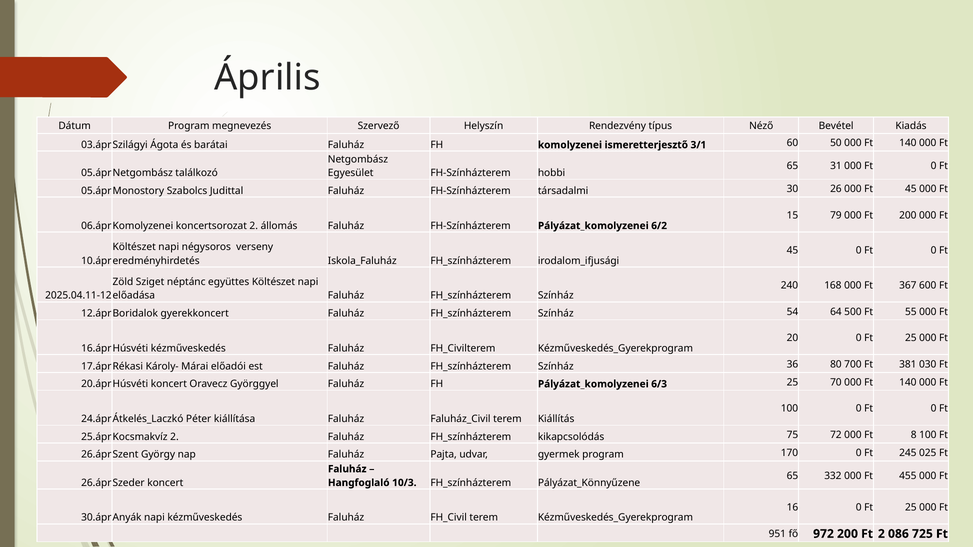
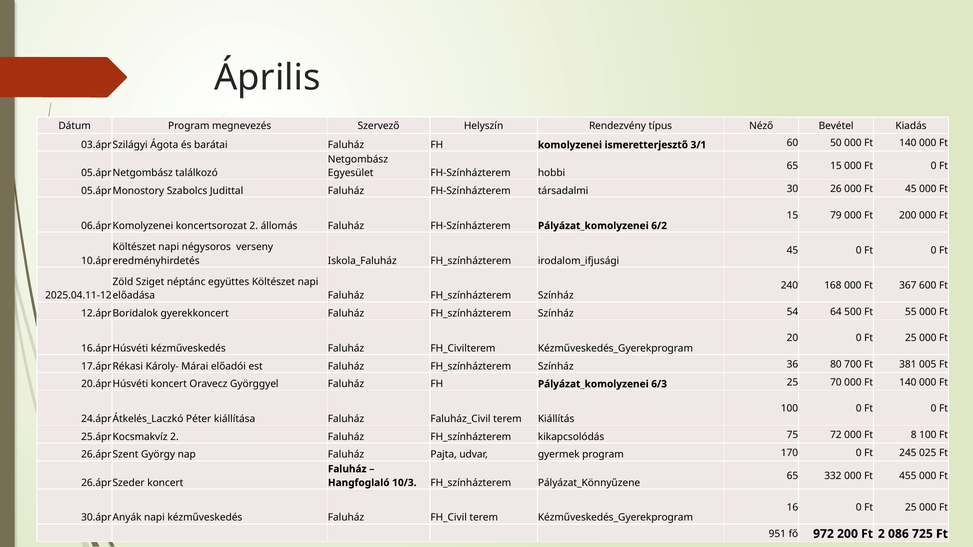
65 31: 31 -> 15
030: 030 -> 005
